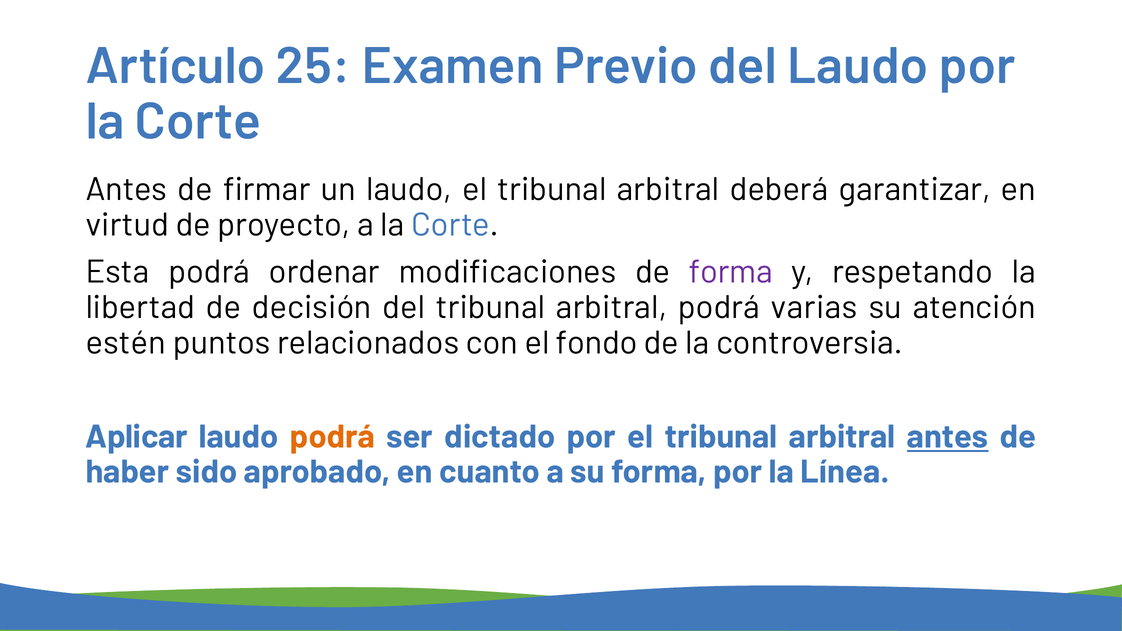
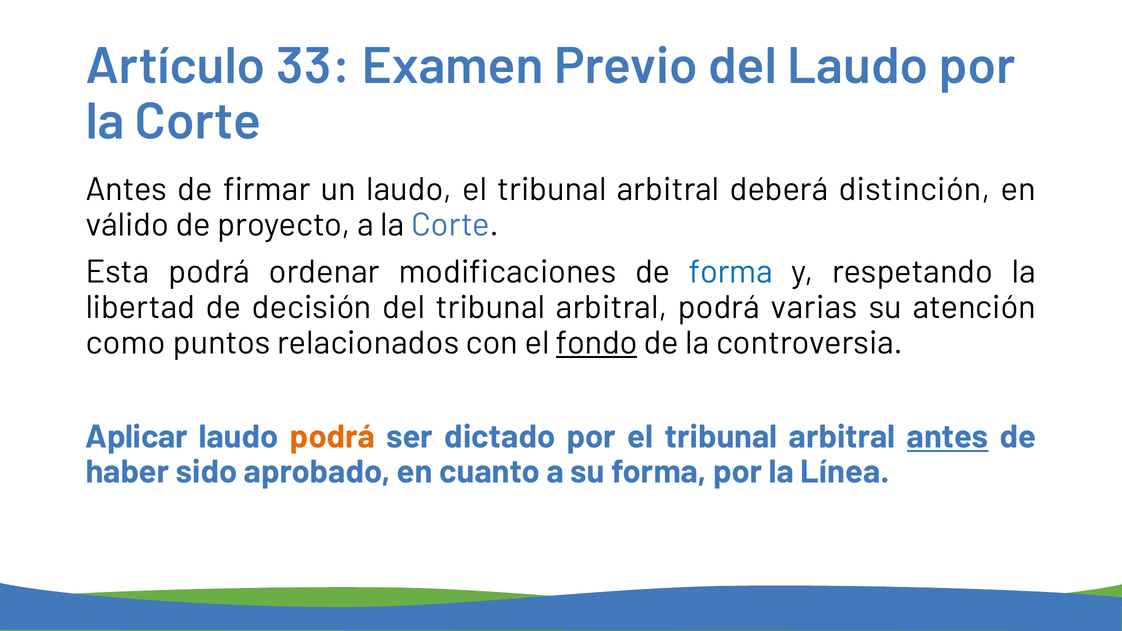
25: 25 -> 33
garantizar: garantizar -> distinción
virtud: virtud -> válido
forma at (731, 272) colour: purple -> blue
estén: estén -> como
fondo underline: none -> present
